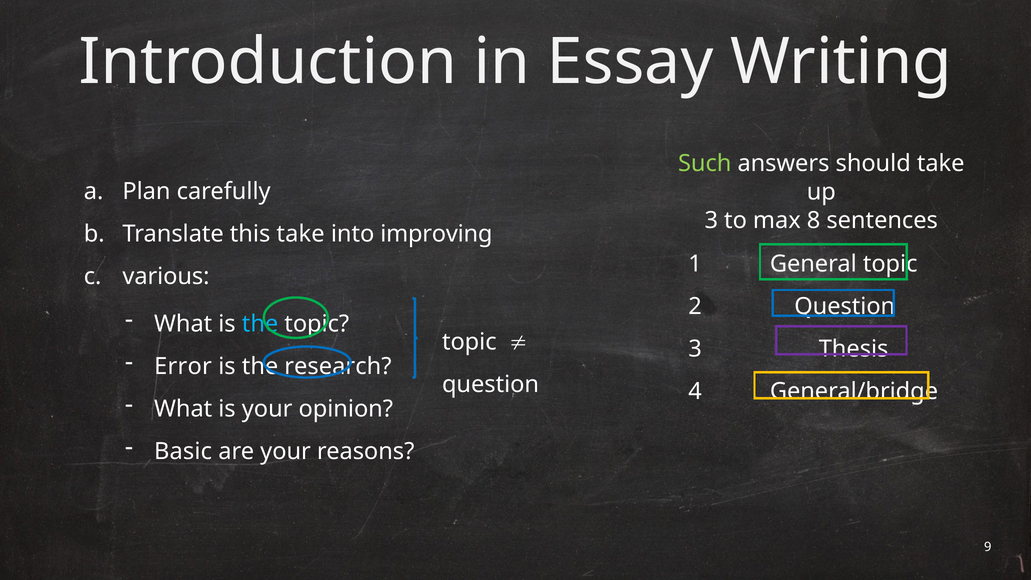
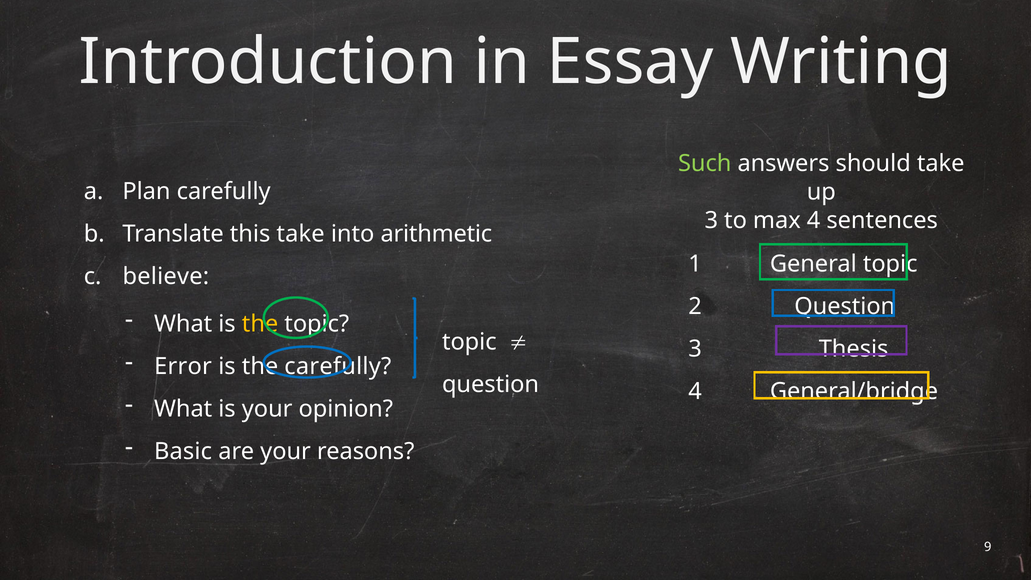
max 8: 8 -> 4
improving: improving -> arithmetic
various: various -> believe
the at (260, 324) colour: light blue -> yellow
the research: research -> carefully
